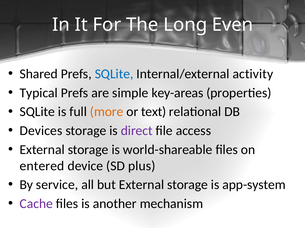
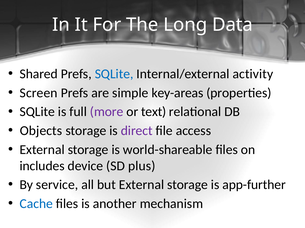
Even: Even -> Data
Typical: Typical -> Screen
more colour: orange -> purple
Devices: Devices -> Objects
entered: entered -> includes
app-system: app-system -> app-further
Cache colour: purple -> blue
